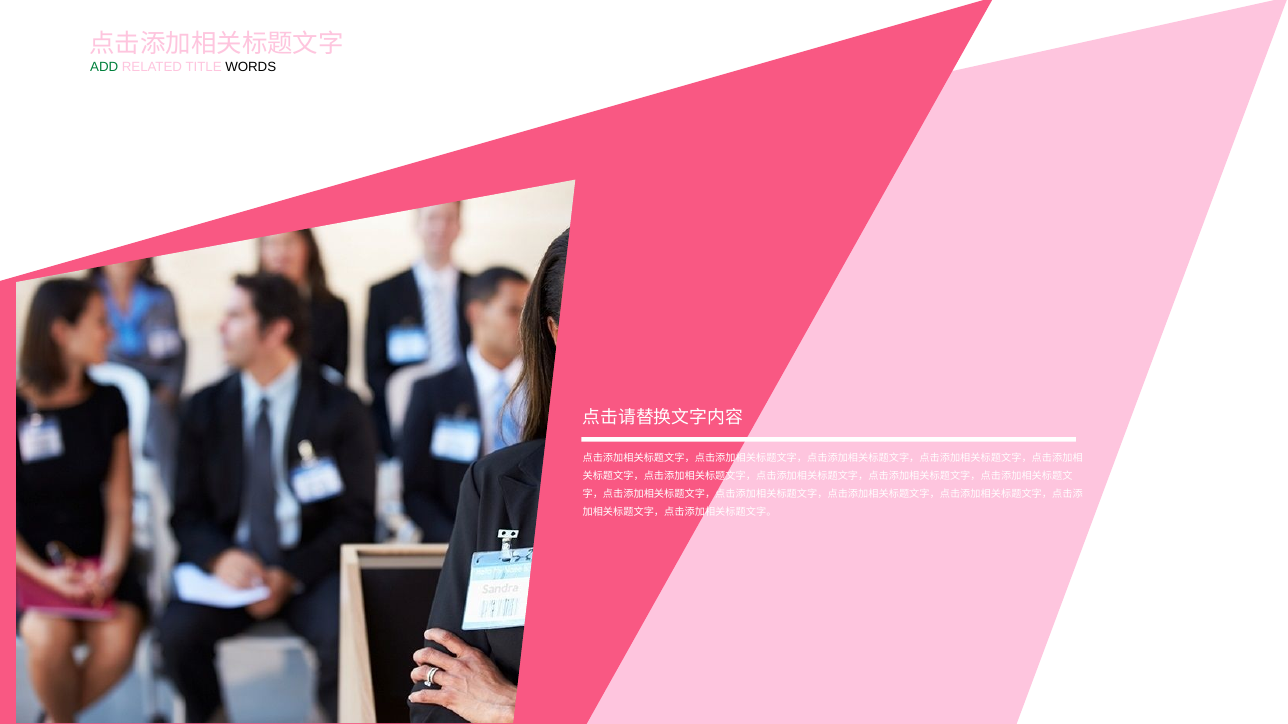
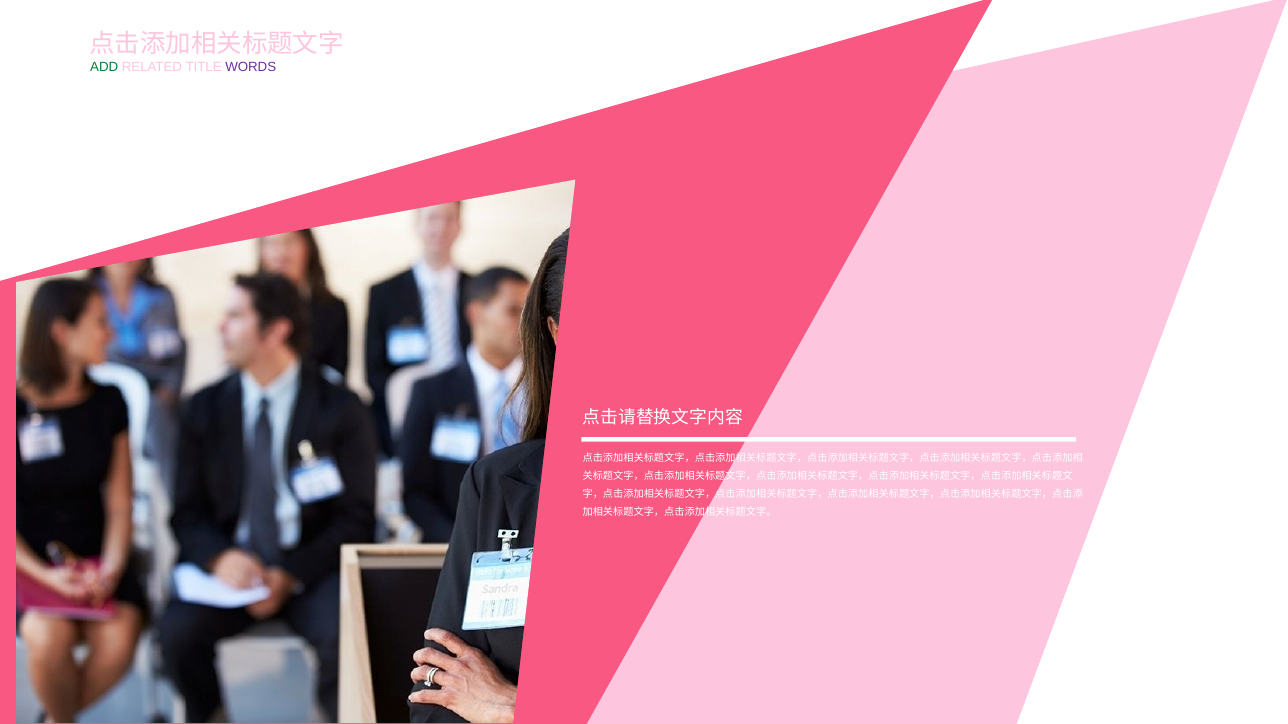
WORDS colour: black -> purple
